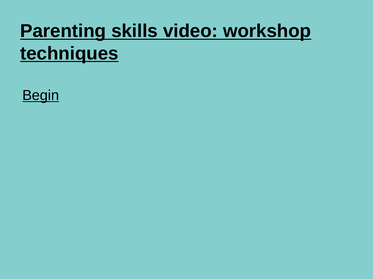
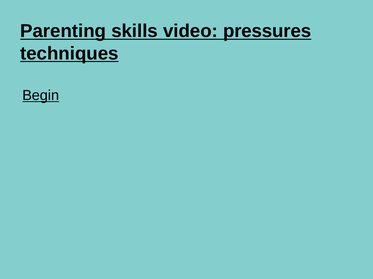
workshop: workshop -> pressures
